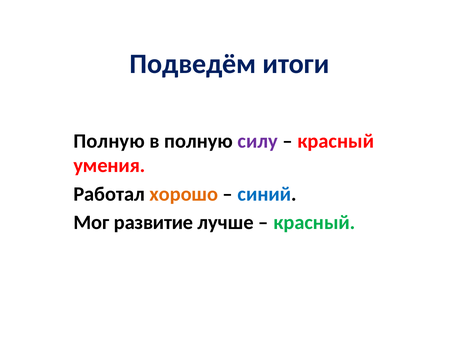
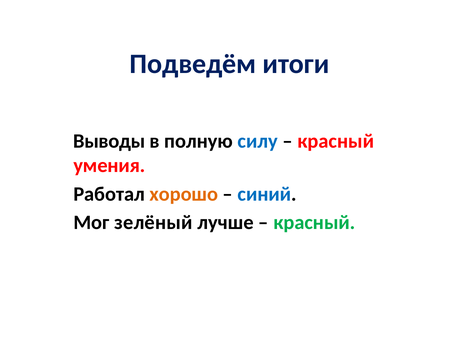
Полную at (109, 141): Полную -> Выводы
силу colour: purple -> blue
развитие: развитие -> зелёный
